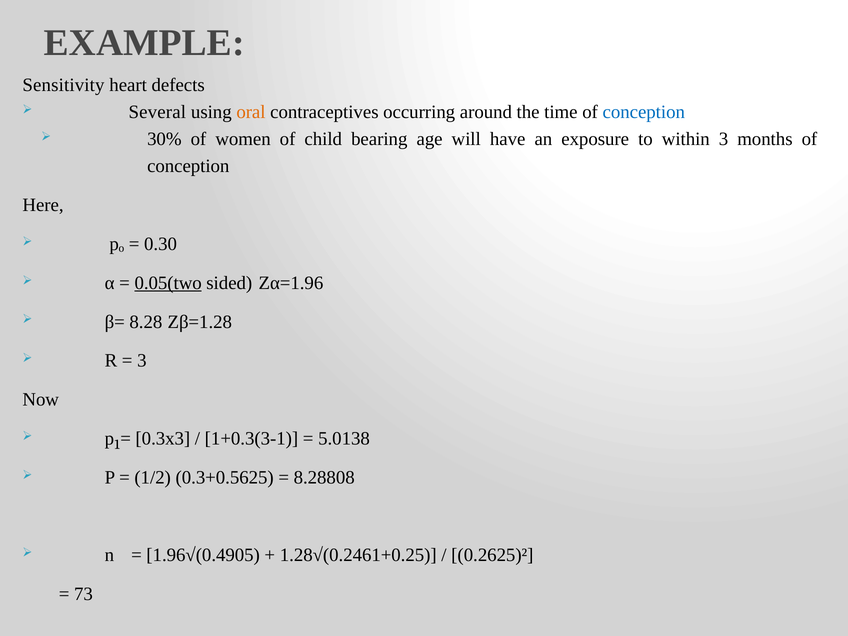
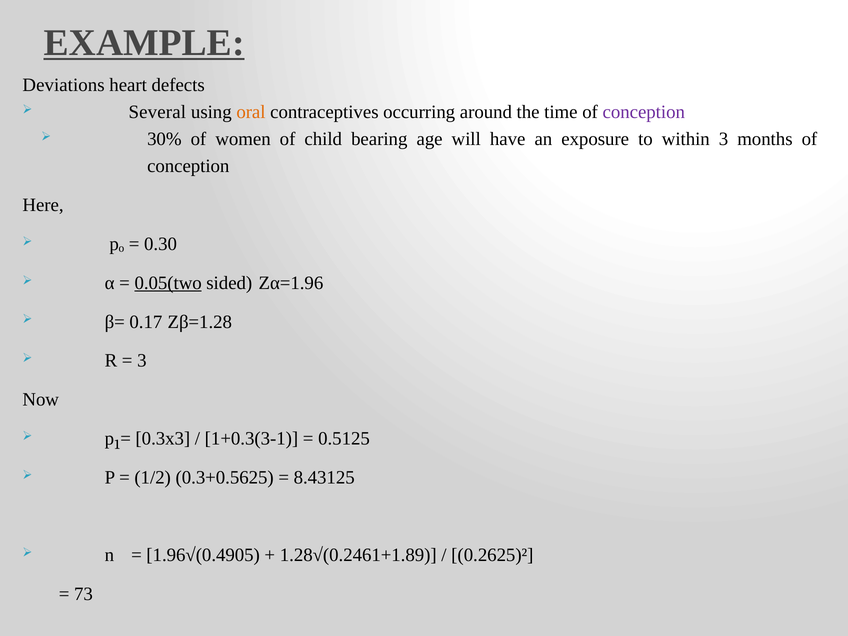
EXAMPLE underline: none -> present
Sensitivity: Sensitivity -> Deviations
conception at (644, 112) colour: blue -> purple
8.28: 8.28 -> 0.17
5.0138: 5.0138 -> 0.5125
8.28808: 8.28808 -> 8.43125
1.28√(0.2461+0.25: 1.28√(0.2461+0.25 -> 1.28√(0.2461+1.89
